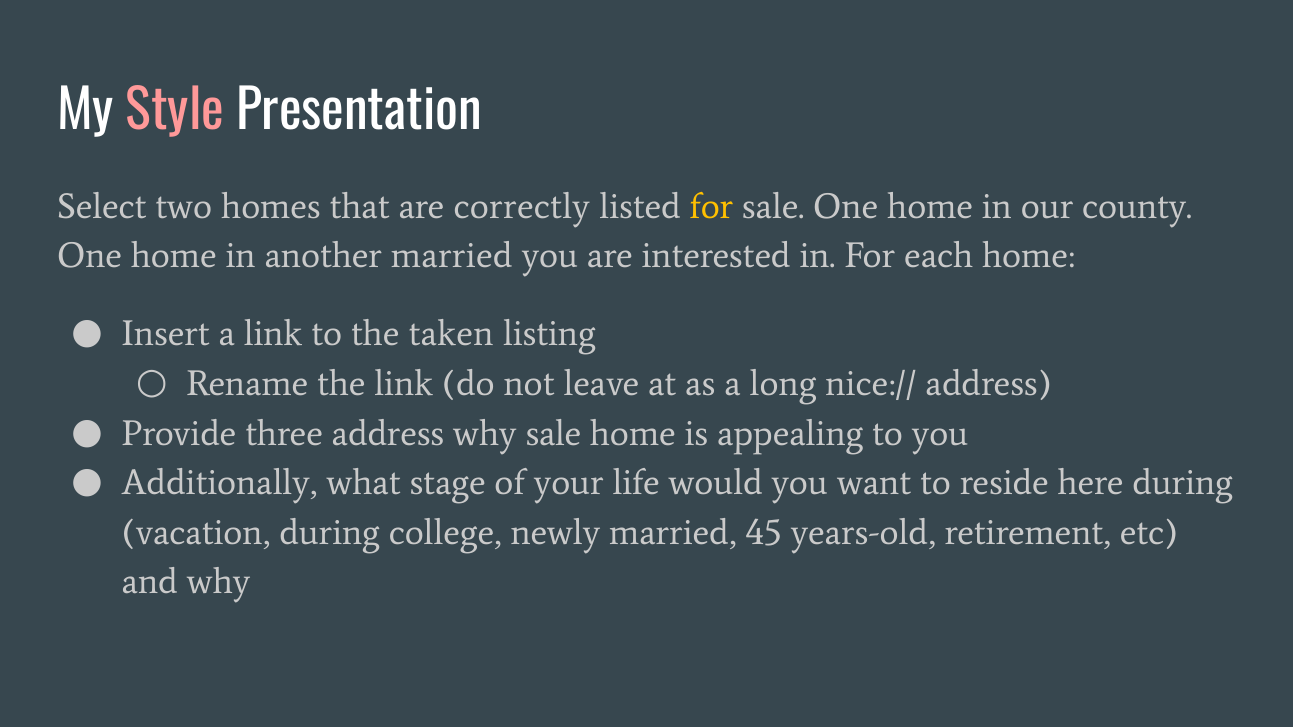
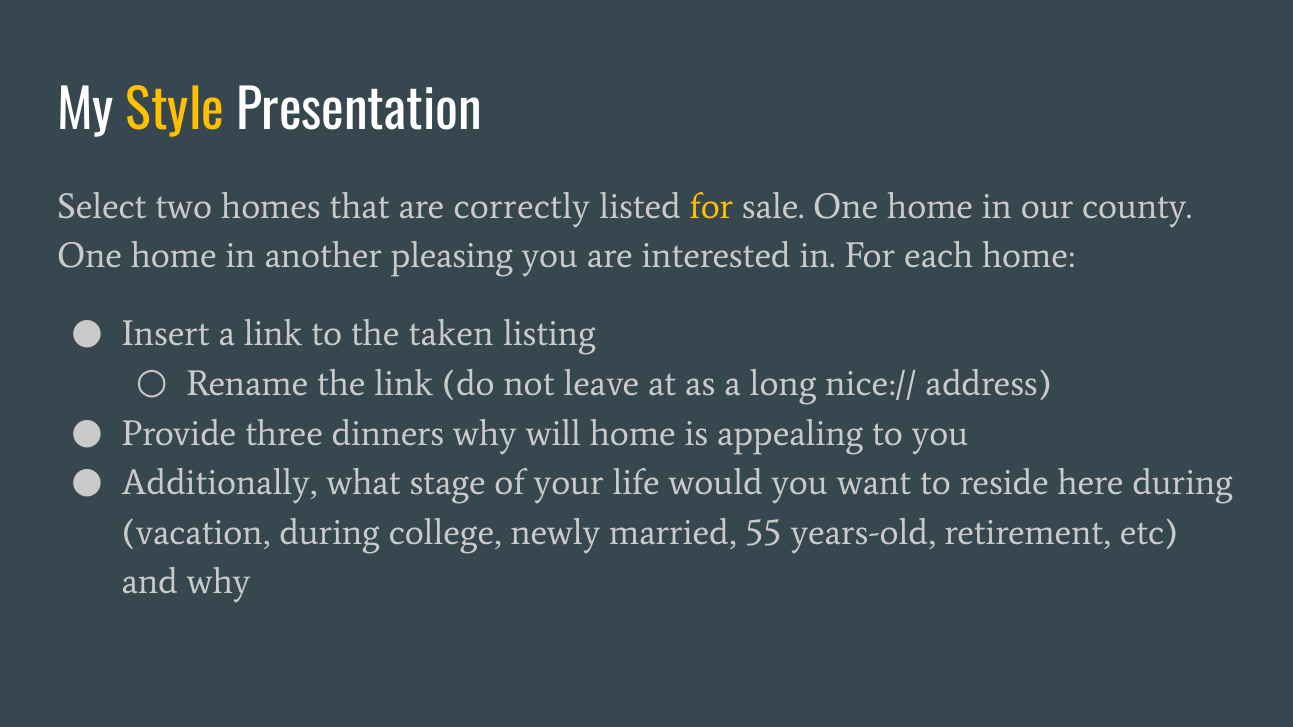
Style colour: pink -> yellow
another married: married -> pleasing
three address: address -> dinners
why sale: sale -> will
45: 45 -> 55
